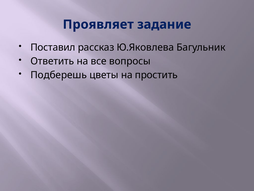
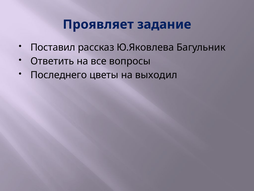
Подберешь: Подберешь -> Последнего
простить: простить -> выходил
